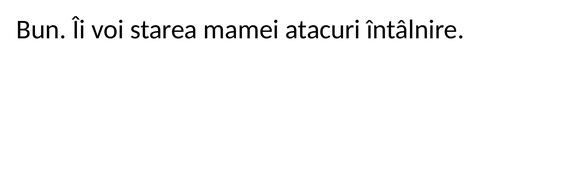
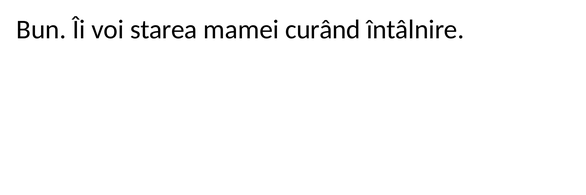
atacuri: atacuri -> curând
